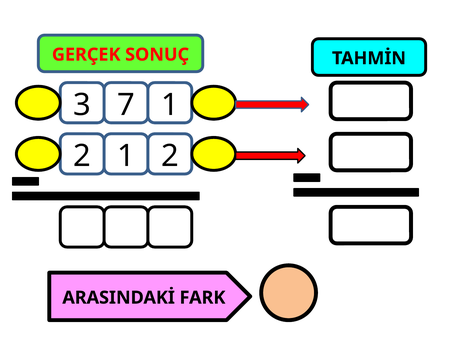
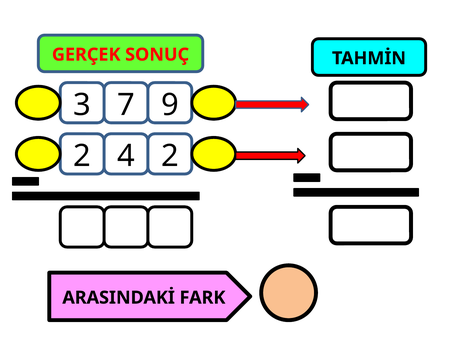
7 1: 1 -> 9
2 1: 1 -> 4
